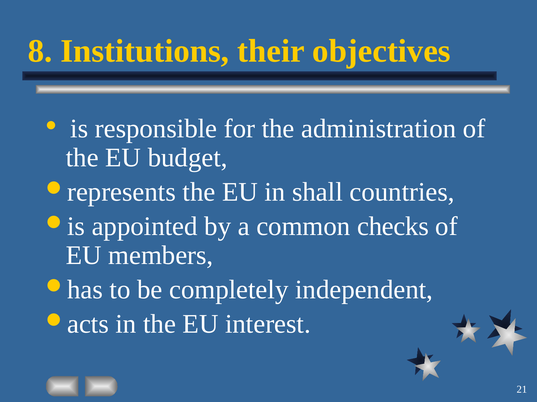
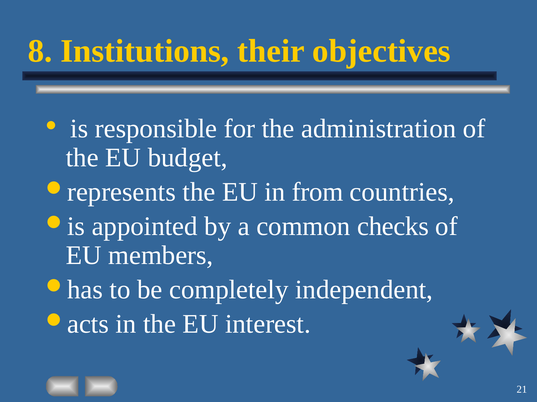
shall: shall -> from
